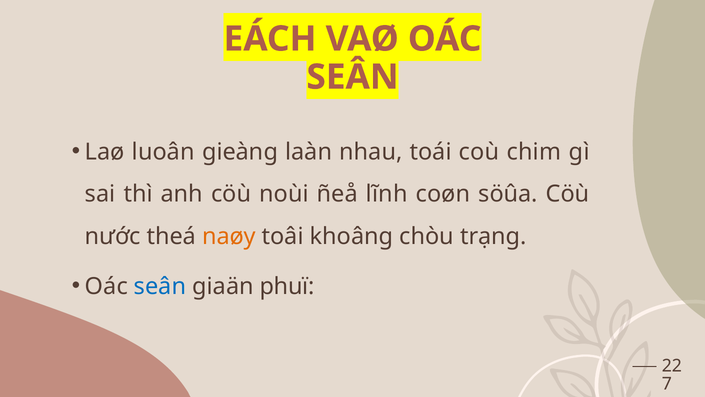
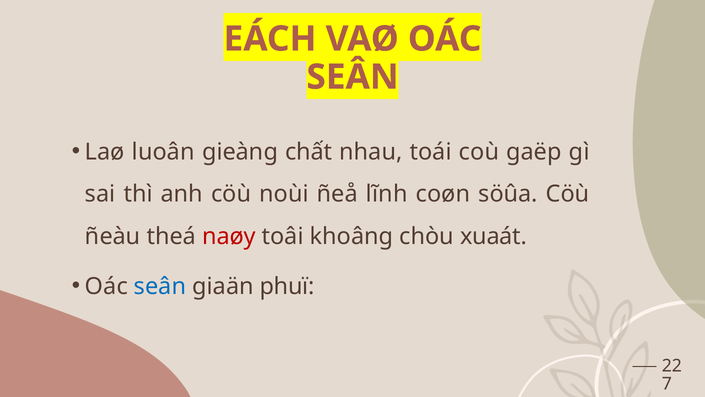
laàn: laàn -> chất
chim: chim -> gaëp
nước: nước -> ñeàu
naøy colour: orange -> red
trạng: trạng -> xuaát
